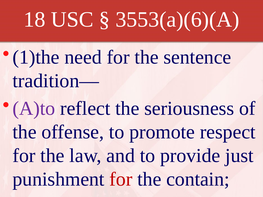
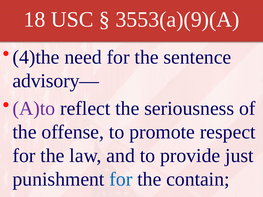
3553(a)(6)(A: 3553(a)(6)(A -> 3553(a)(9)(A
1)the: 1)the -> 4)the
tradition—: tradition— -> advisory—
for at (121, 180) colour: red -> blue
